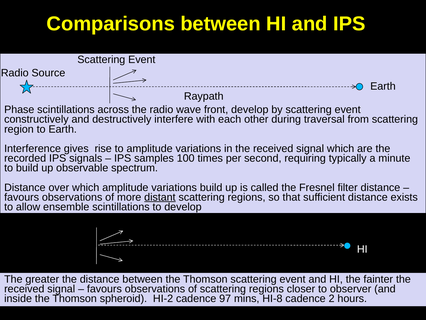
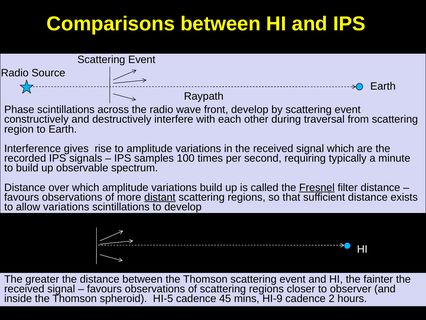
Fresnel underline: none -> present
allow ensemble: ensemble -> variations
HI-2: HI-2 -> HI-5
97: 97 -> 45
HI-8: HI-8 -> HI-9
